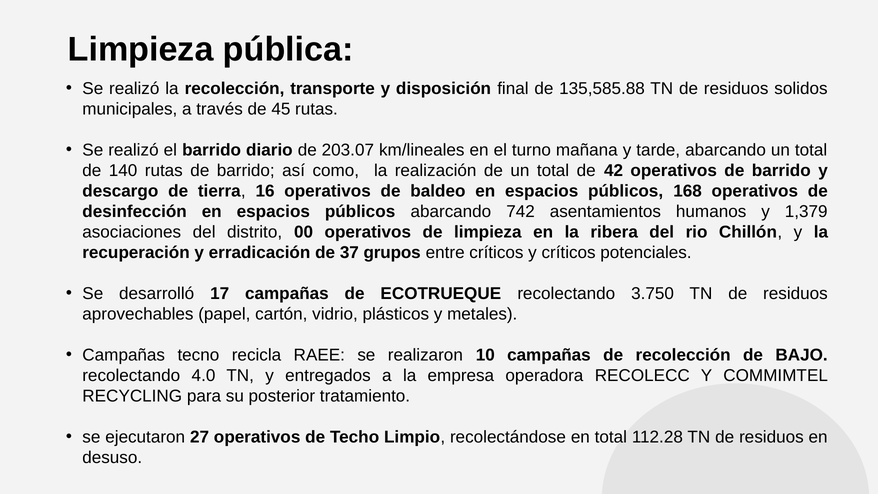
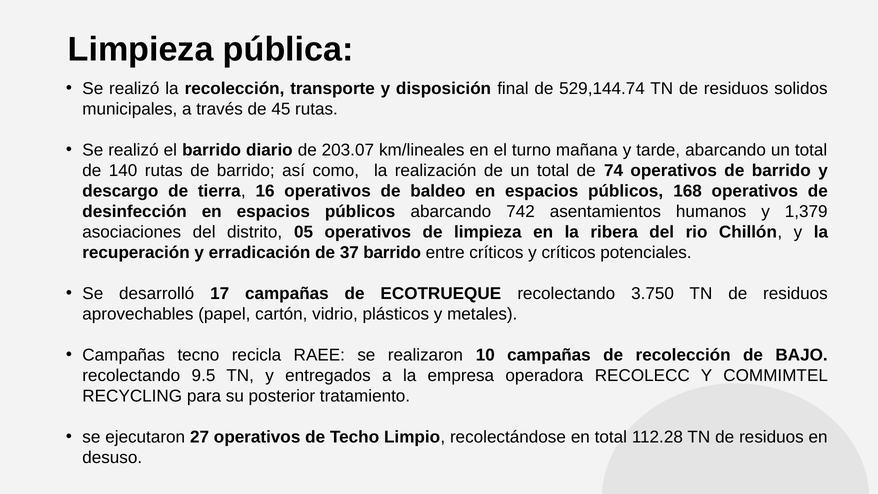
135,585.88: 135,585.88 -> 529,144.74
42: 42 -> 74
00: 00 -> 05
37 grupos: grupos -> barrido
4.0: 4.0 -> 9.5
